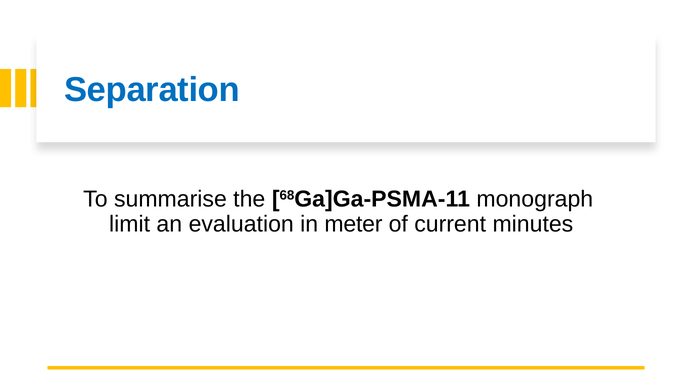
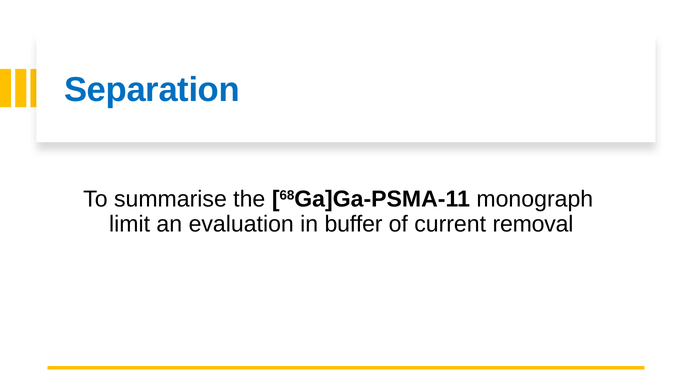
meter: meter -> buffer
minutes: minutes -> removal
